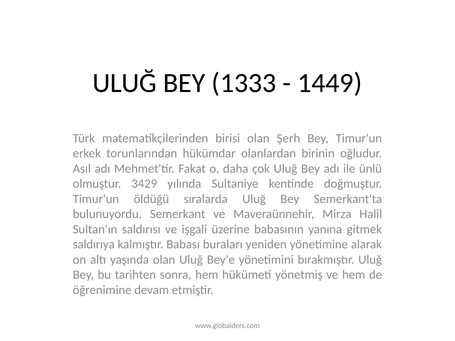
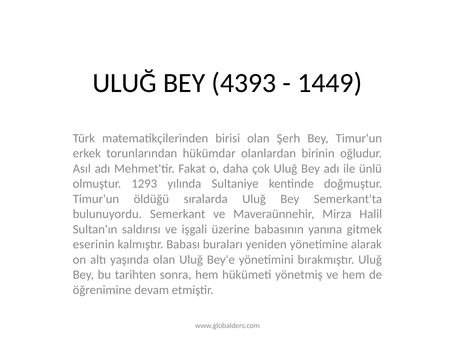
1333: 1333 -> 4393
3429: 3429 -> 1293
saldırıya: saldırıya -> eserinin
